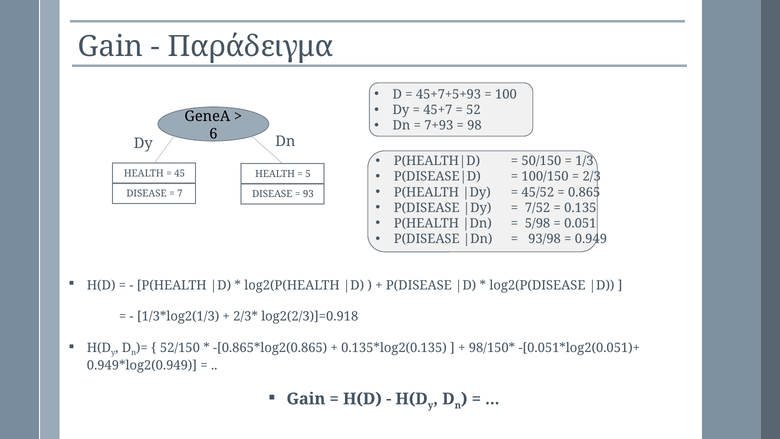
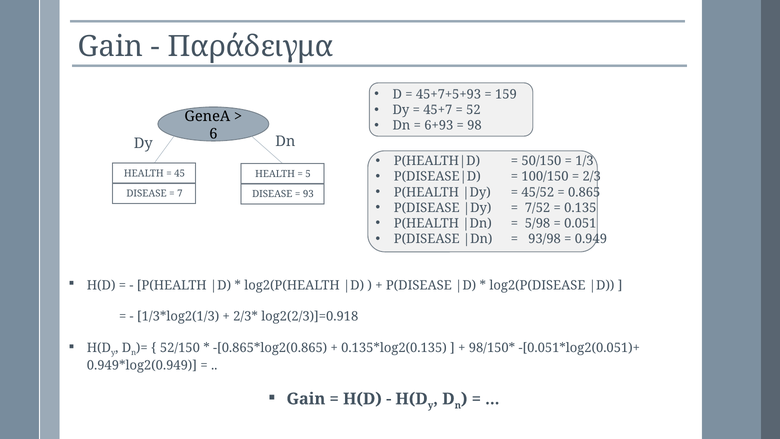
100: 100 -> 159
7+93: 7+93 -> 6+93
